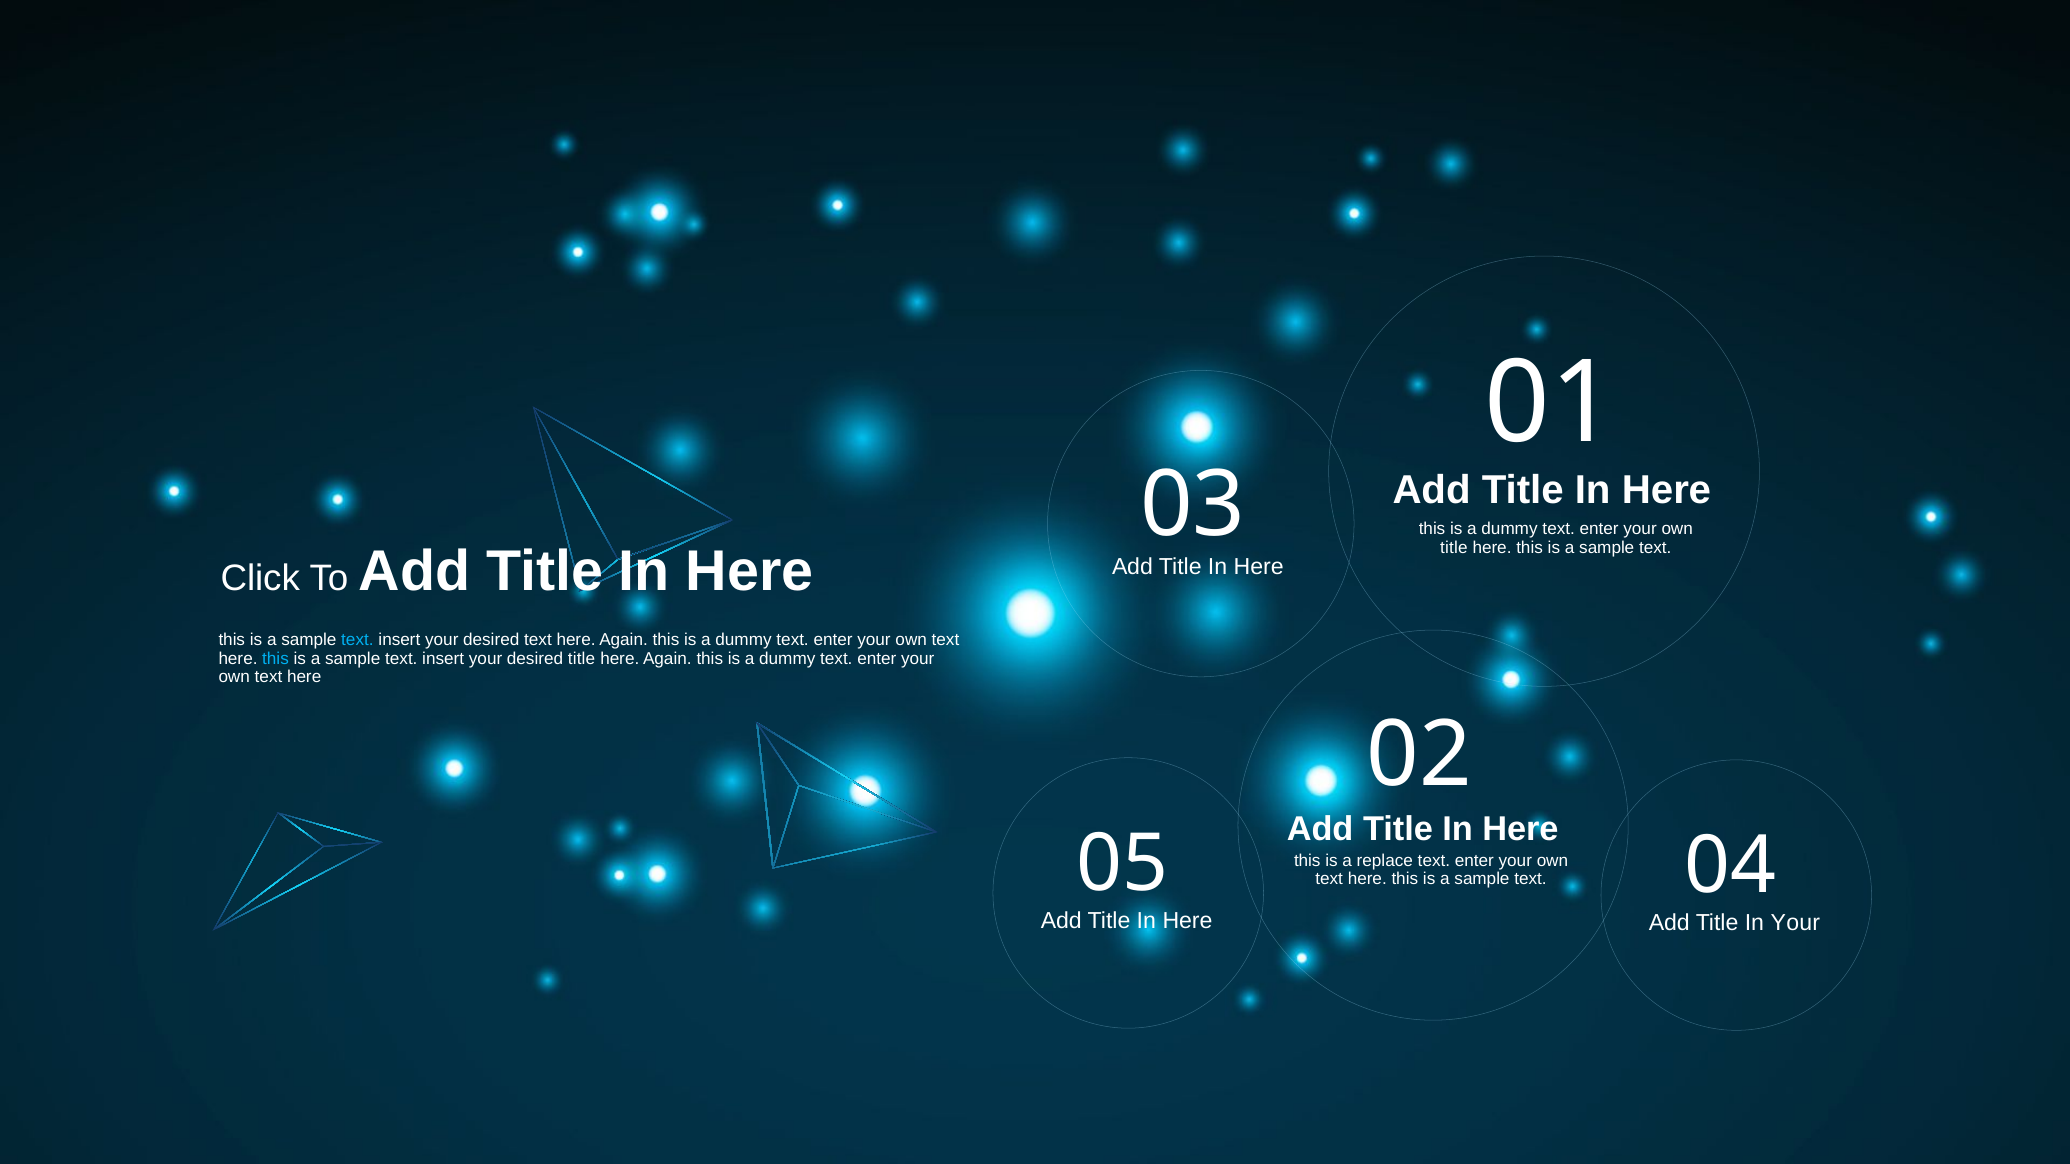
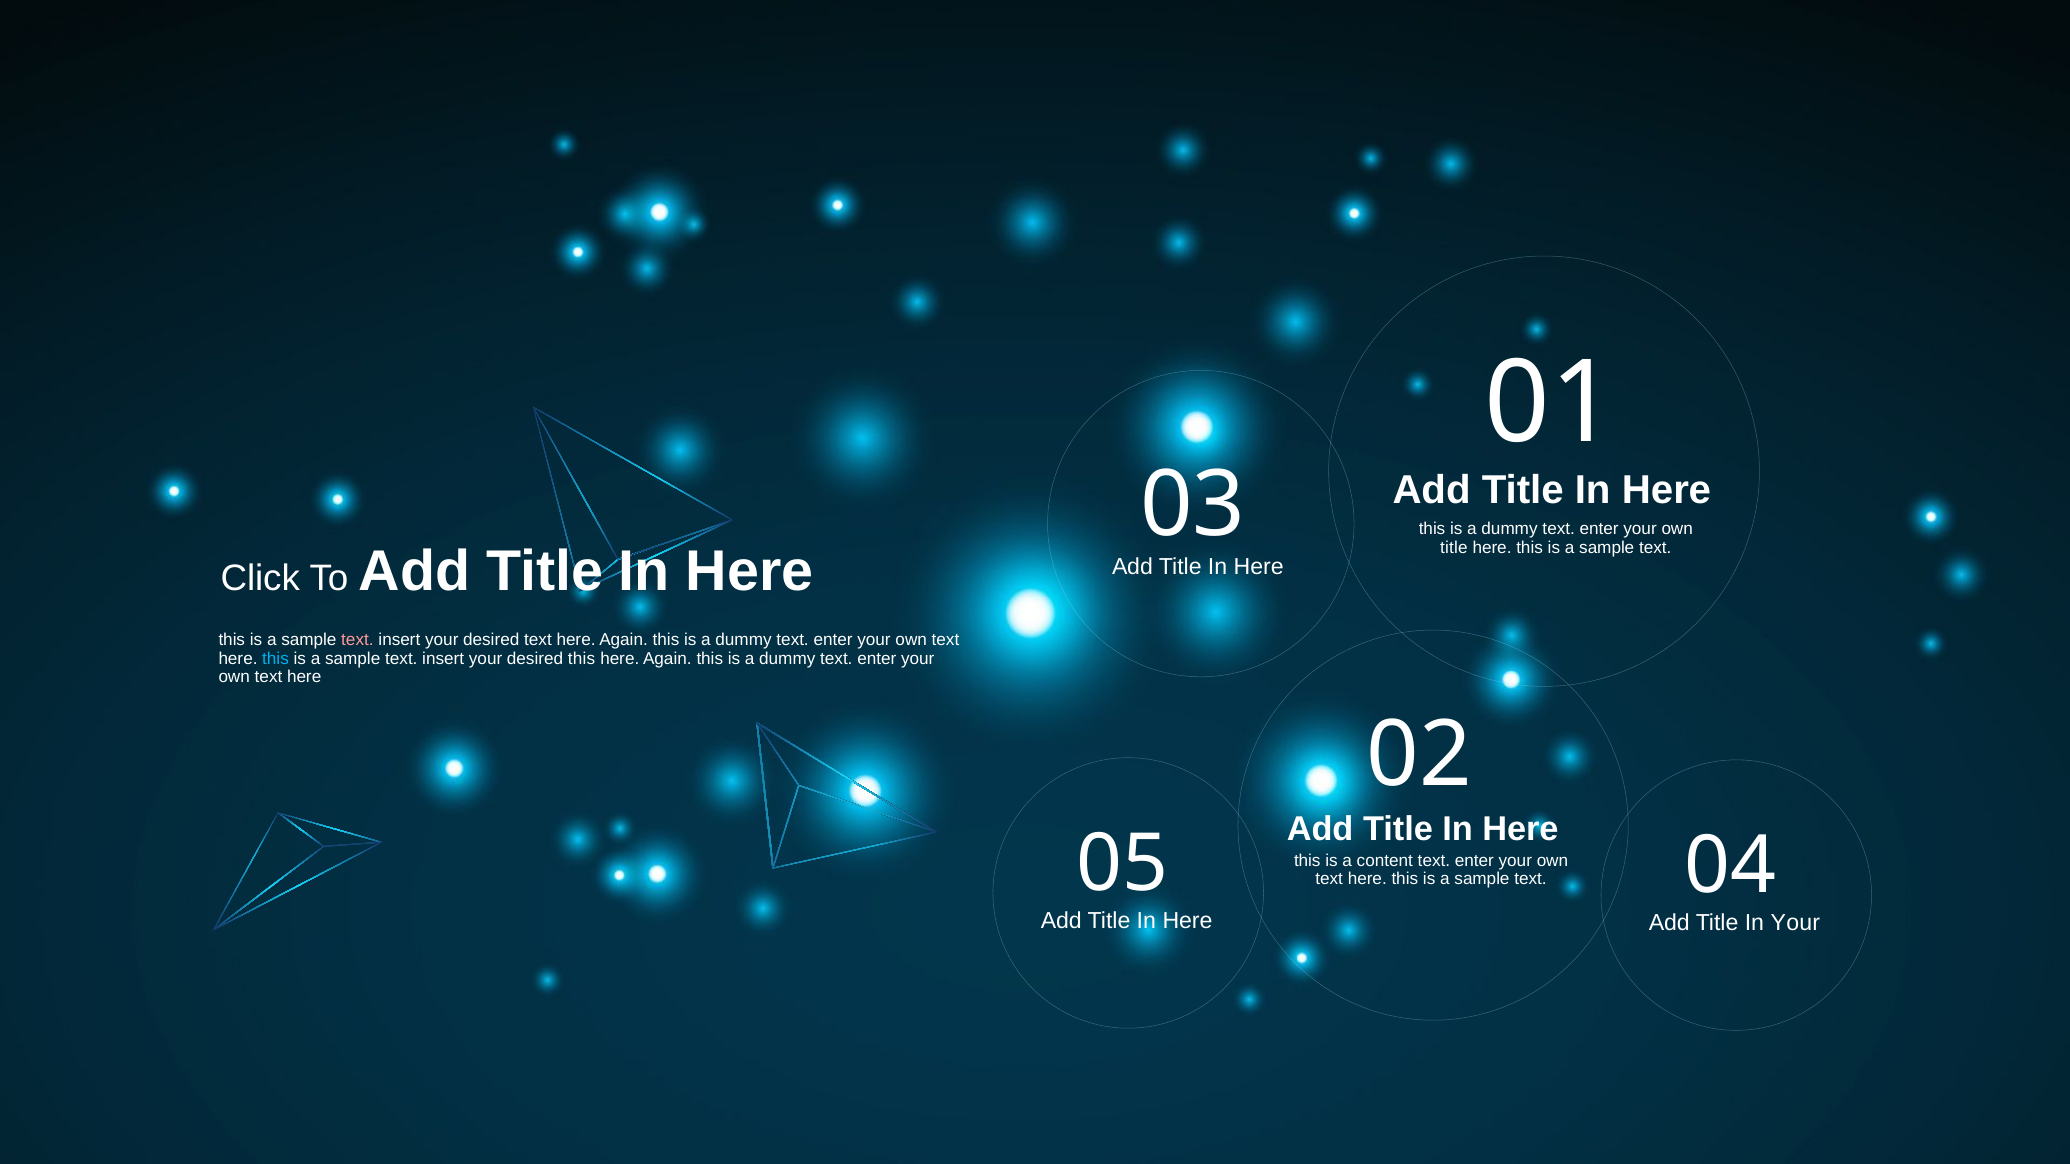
text at (357, 640) colour: light blue -> pink
desired title: title -> this
replace: replace -> content
